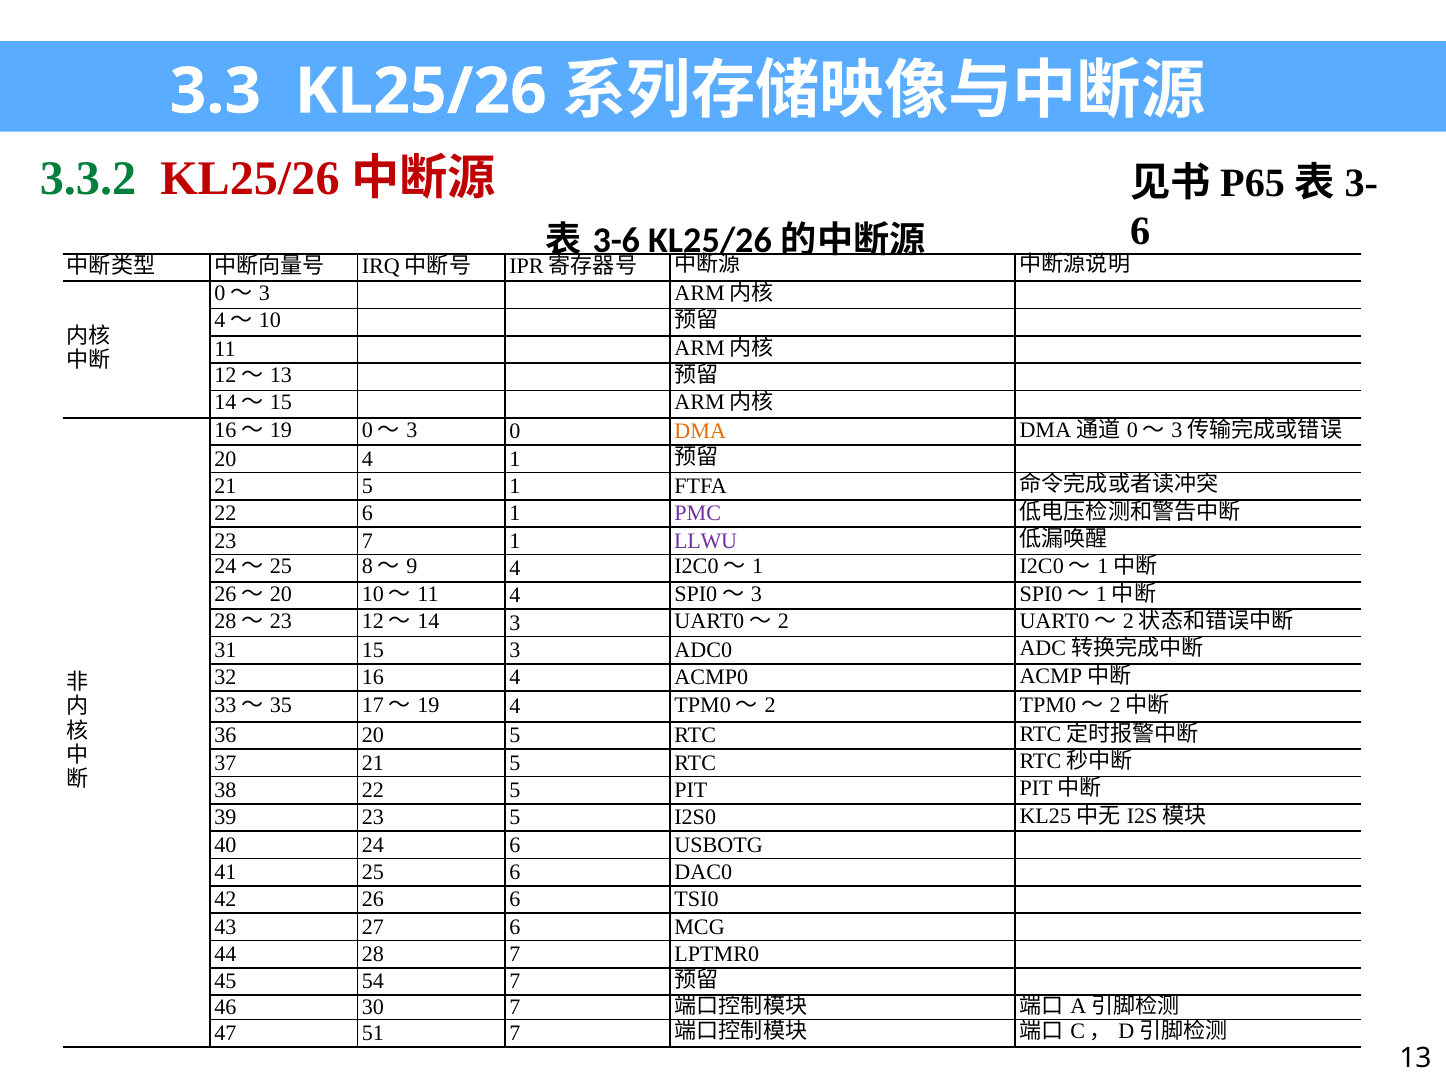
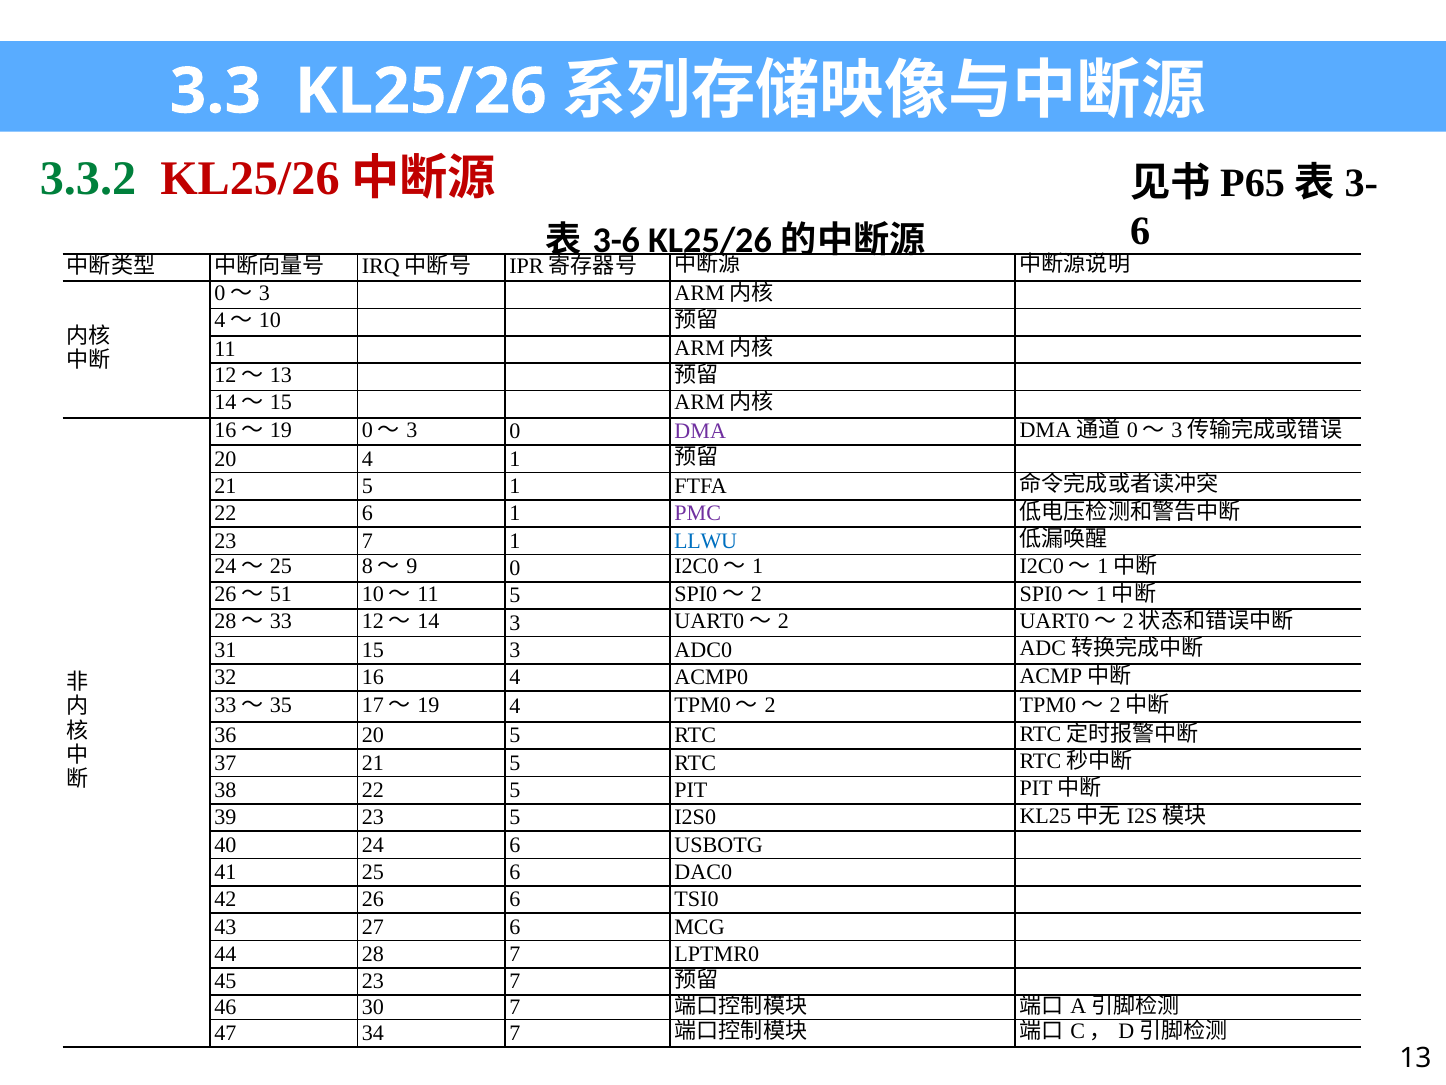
DMA colour: orange -> purple
LLWU colour: purple -> blue
4 at (515, 568): 4 -> 0
20 at (281, 594): 20 -> 51
11 4: 4 -> 5
3 at (756, 594): 3 -> 2
23 at (281, 621): 23 -> 33
45 54: 54 -> 23
51: 51 -> 34
